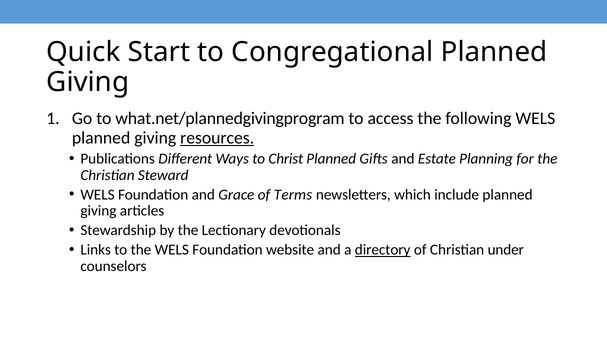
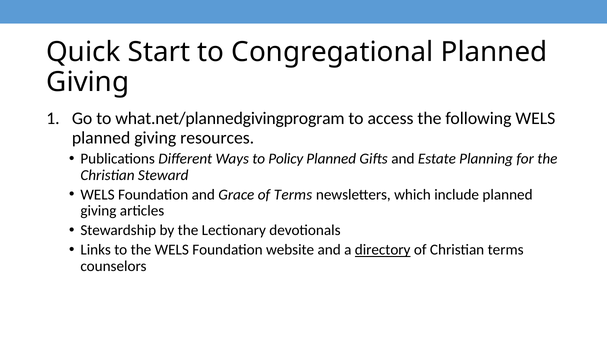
resources underline: present -> none
Christ: Christ -> Policy
Christian under: under -> terms
